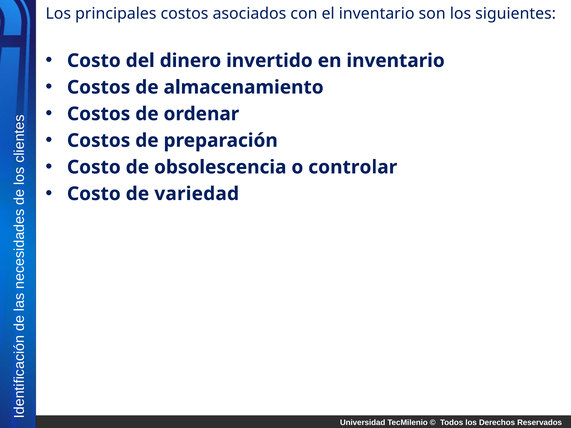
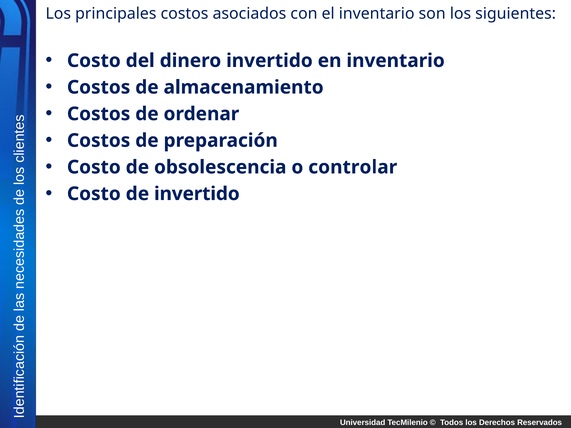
de variedad: variedad -> invertido
